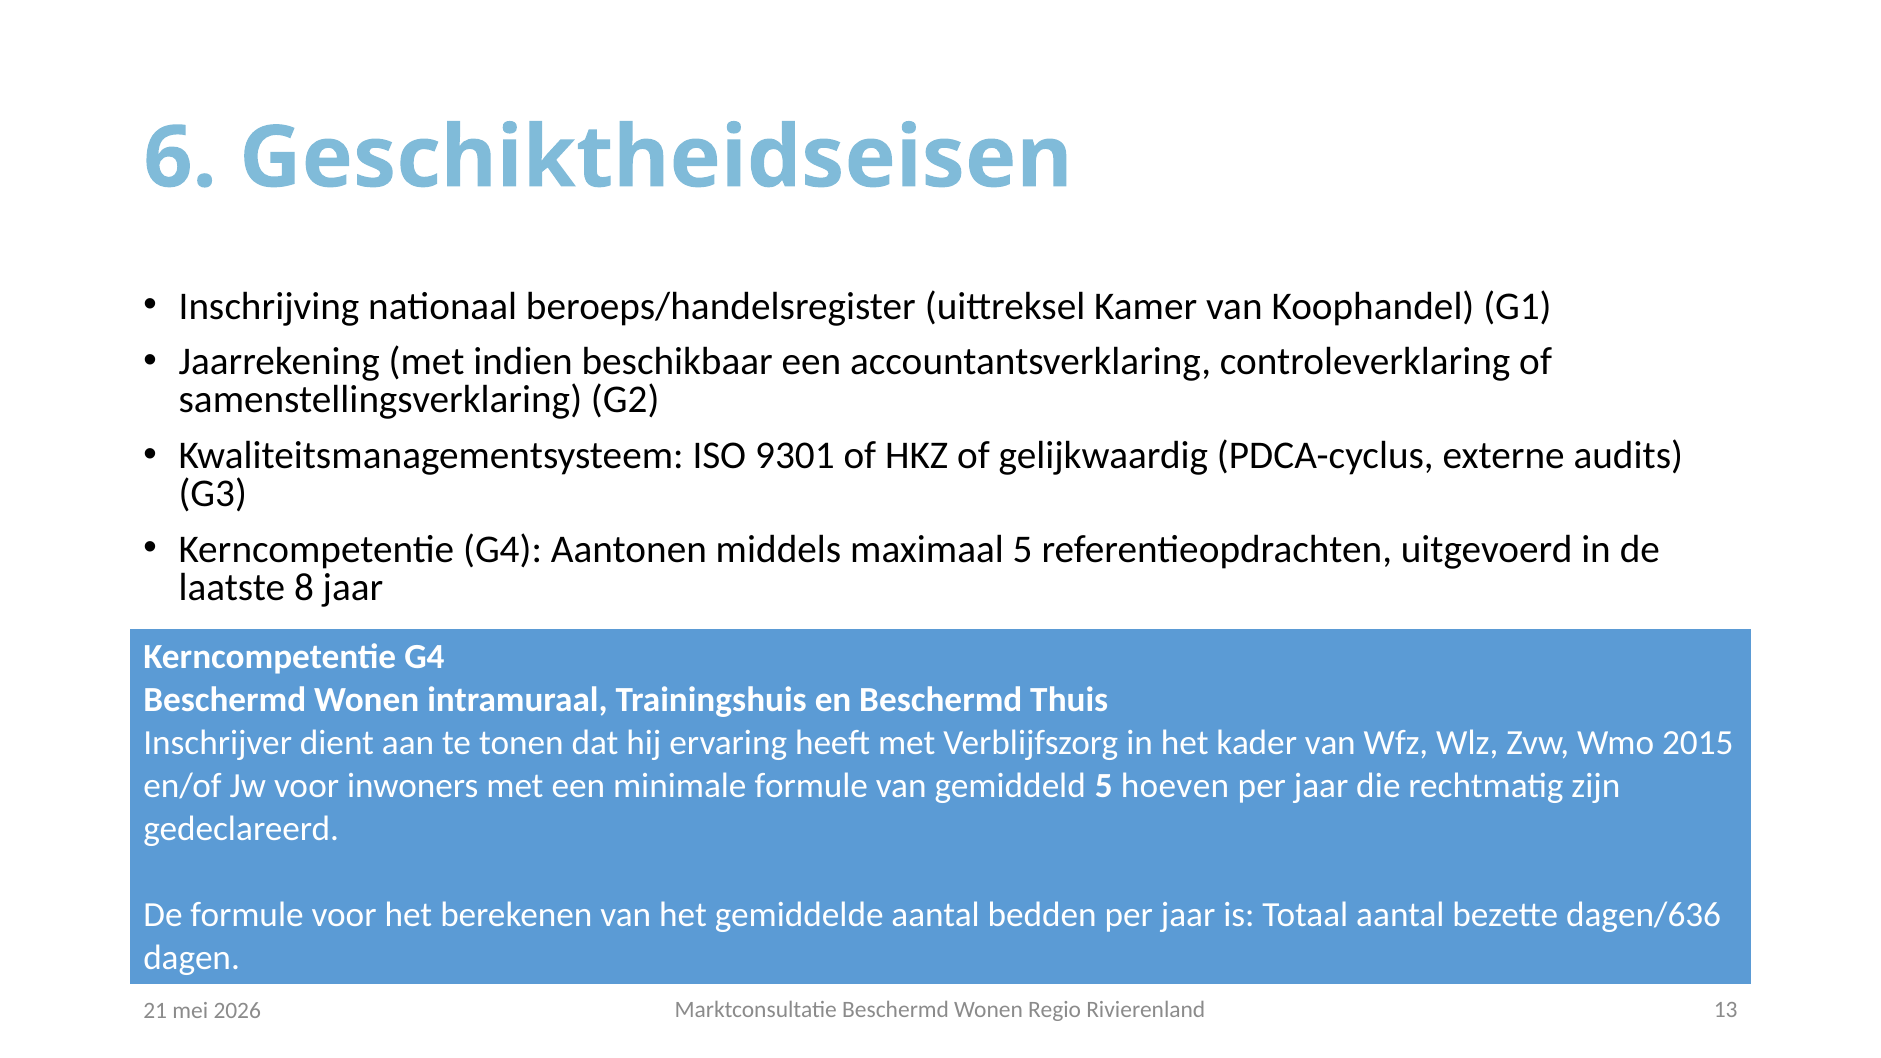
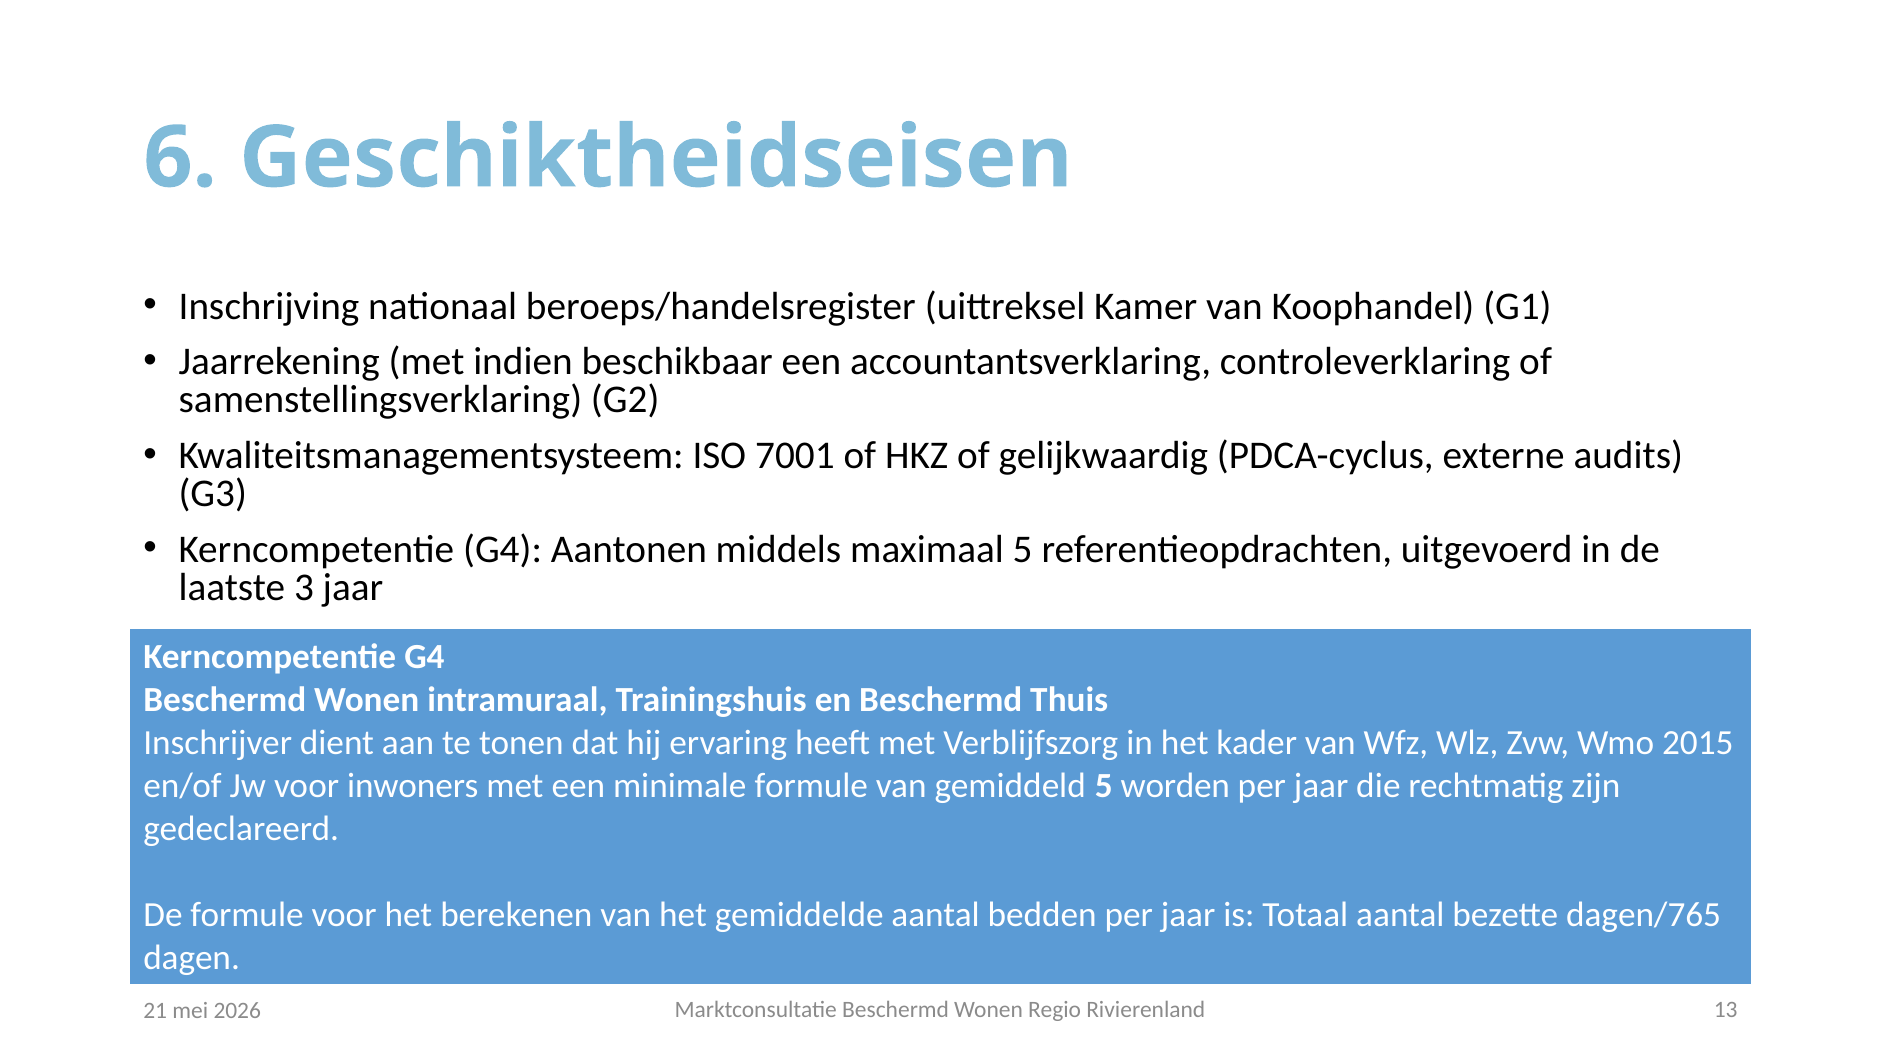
9301: 9301 -> 7001
8: 8 -> 3
hoeven: hoeven -> worden
dagen/636: dagen/636 -> dagen/765
